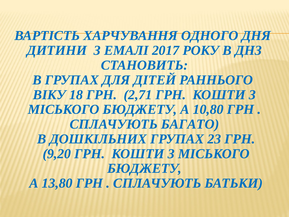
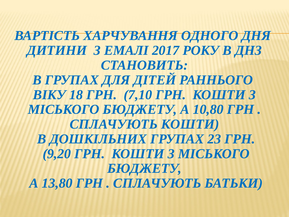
2,71: 2,71 -> 7,10
СПЛАЧУЮТЬ БАГАТО: БАГАТО -> КОШТИ
